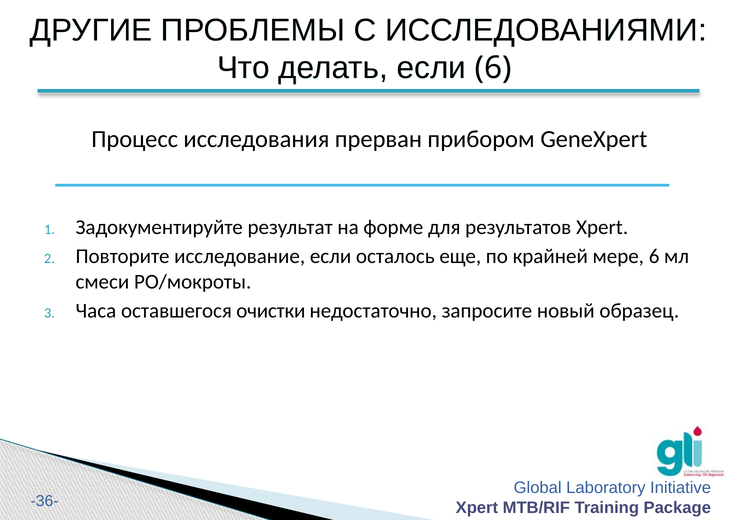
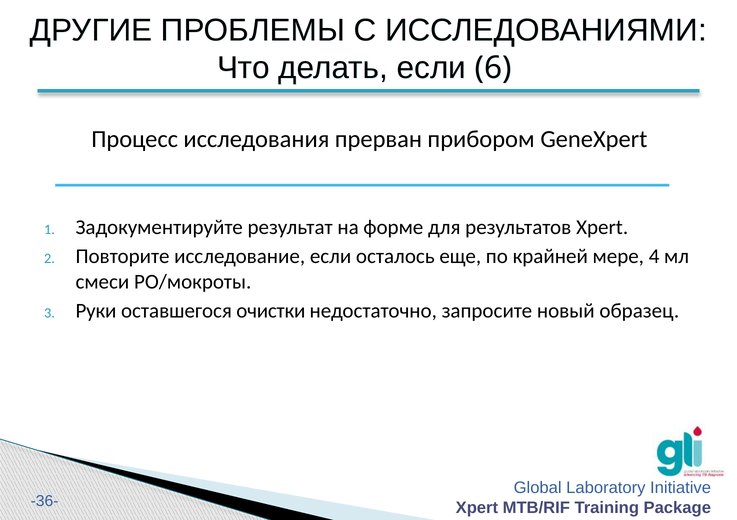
мере 6: 6 -> 4
Часа: Часа -> Руки
